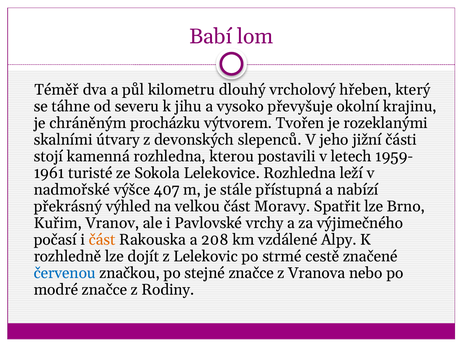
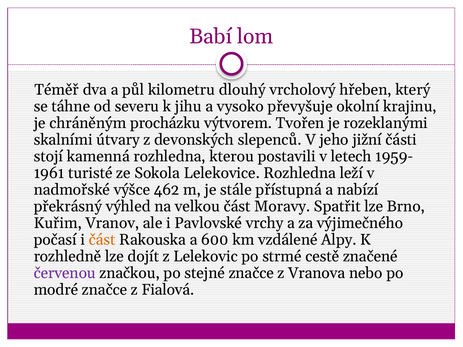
407: 407 -> 462
208: 208 -> 600
červenou colour: blue -> purple
Rodiny: Rodiny -> Fialová
